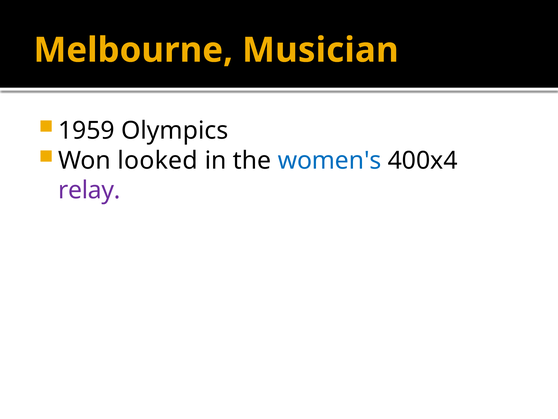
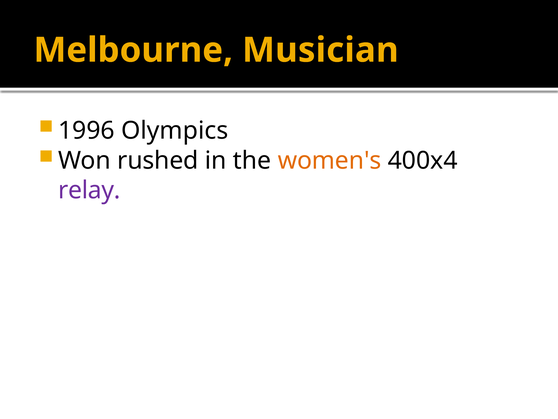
1959: 1959 -> 1996
looked: looked -> rushed
women's colour: blue -> orange
